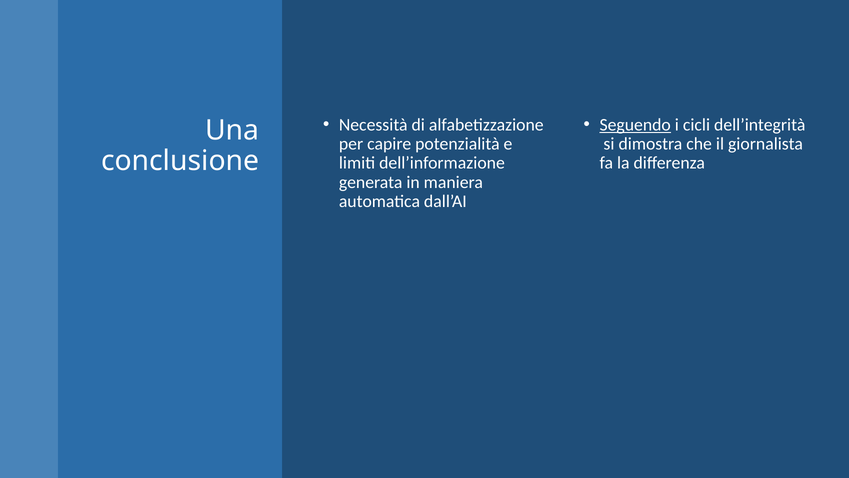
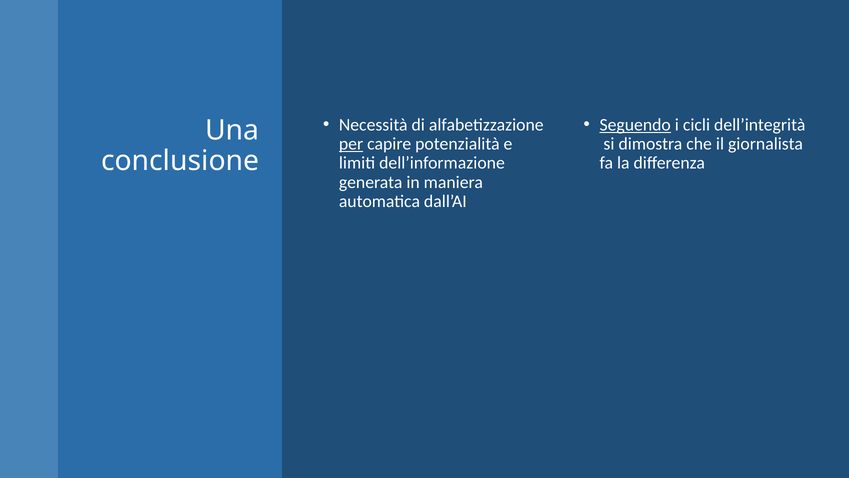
per underline: none -> present
